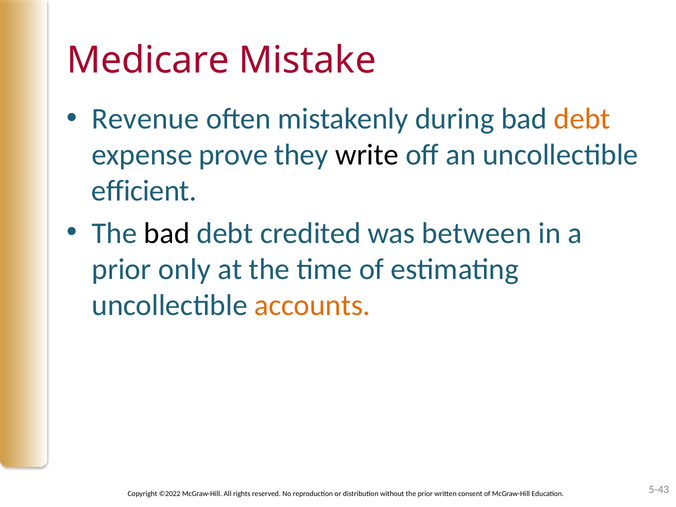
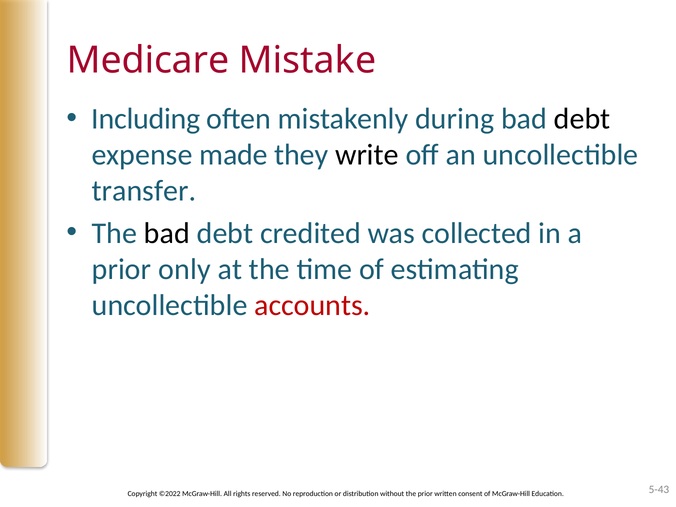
Revenue: Revenue -> Including
debt at (582, 119) colour: orange -> black
prove: prove -> made
efficient: efficient -> transfer
between: between -> collected
accounts colour: orange -> red
